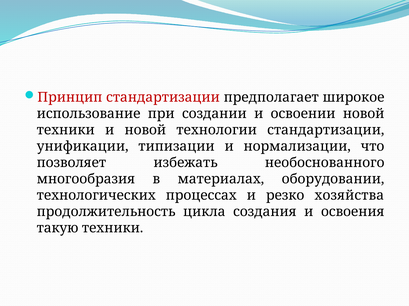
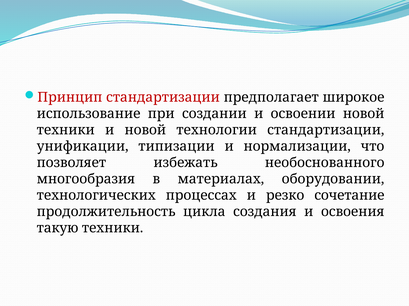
хозяйства: хозяйства -> сочетание
